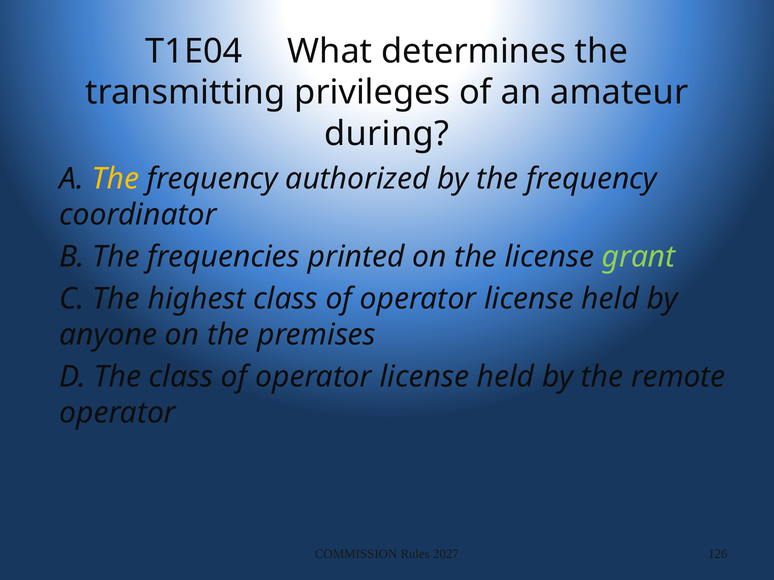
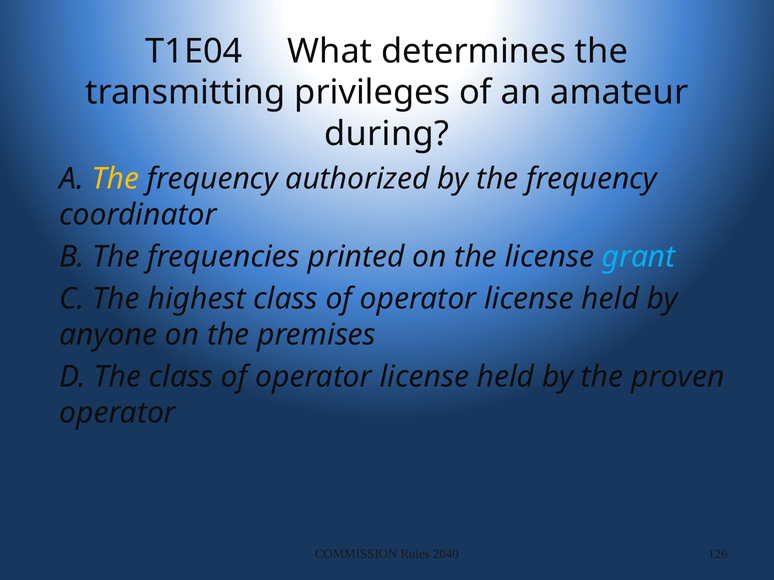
grant colour: light green -> light blue
remote: remote -> proven
2027: 2027 -> 2040
